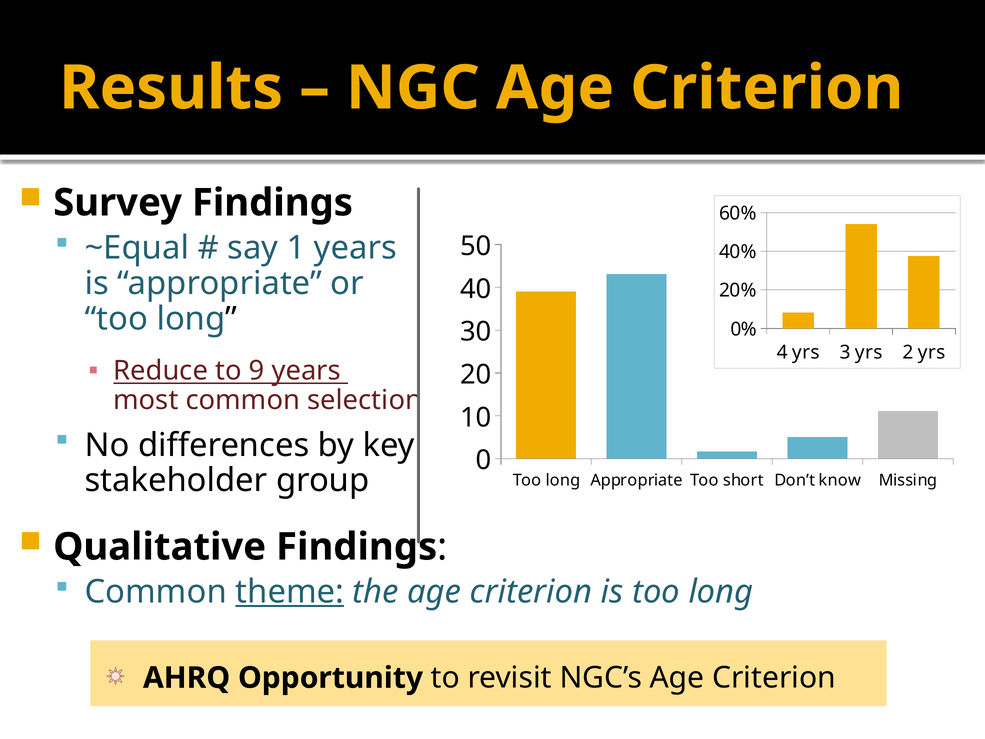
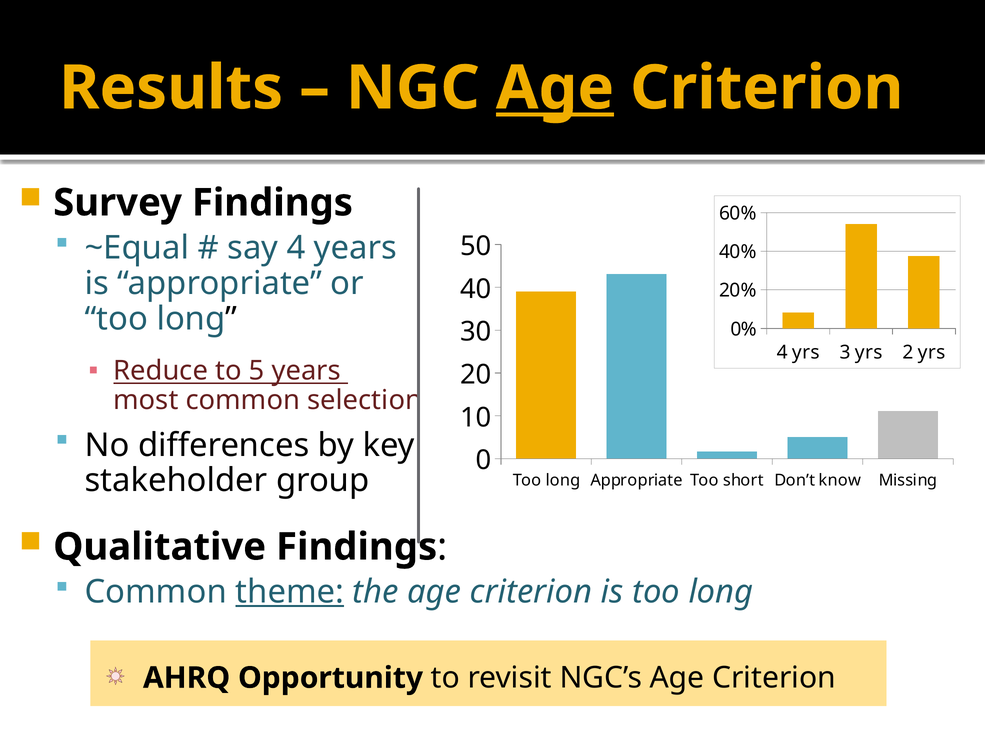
Age at (555, 88) underline: none -> present
say 1: 1 -> 4
9: 9 -> 5
